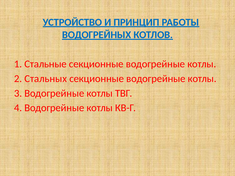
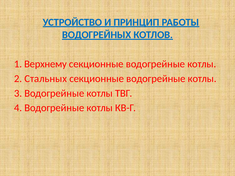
Стальные: Стальные -> Верхнему
